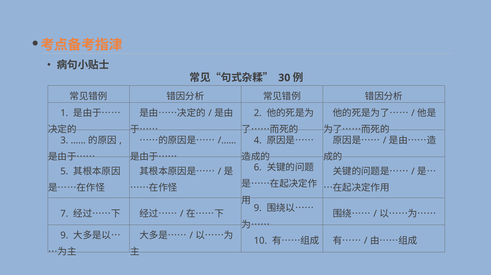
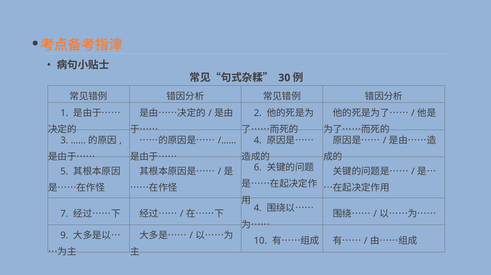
9 at (258, 208): 9 -> 4
